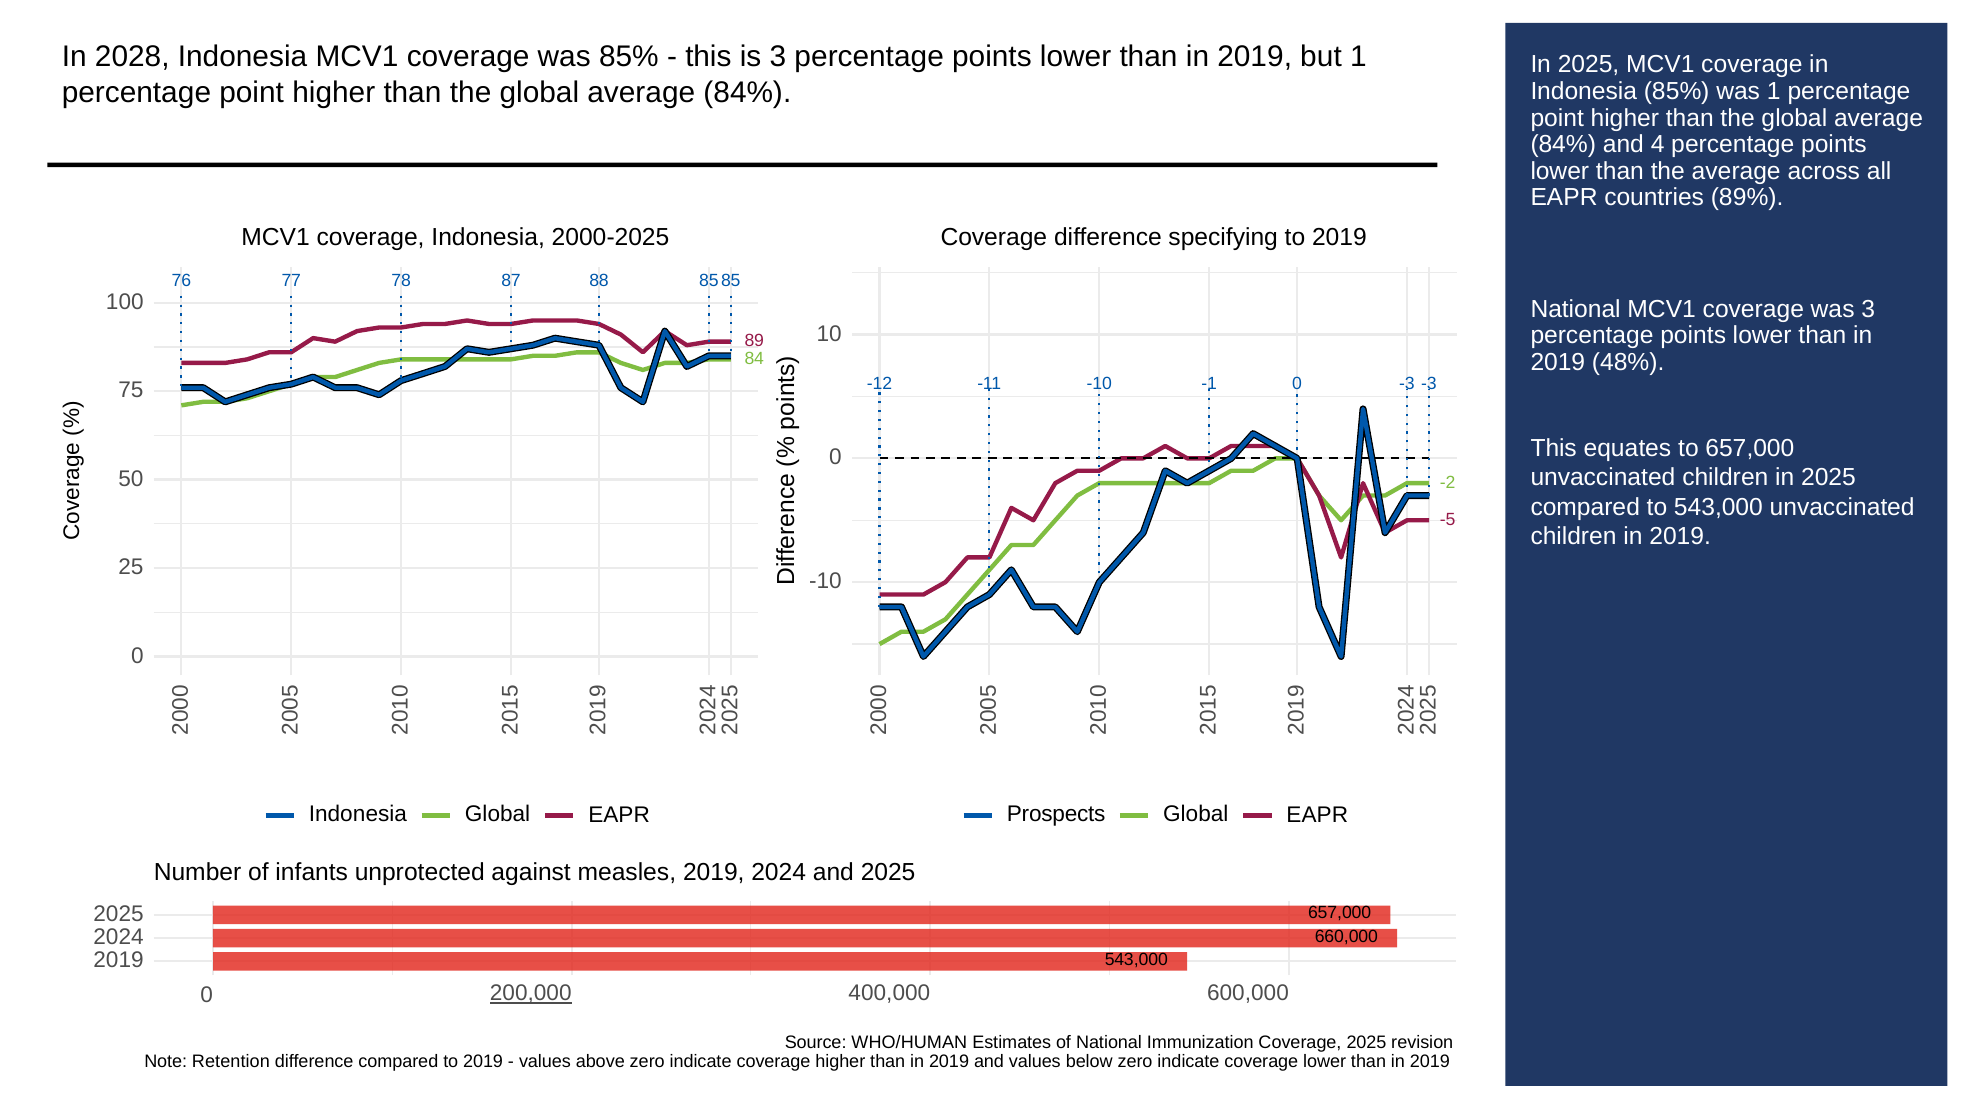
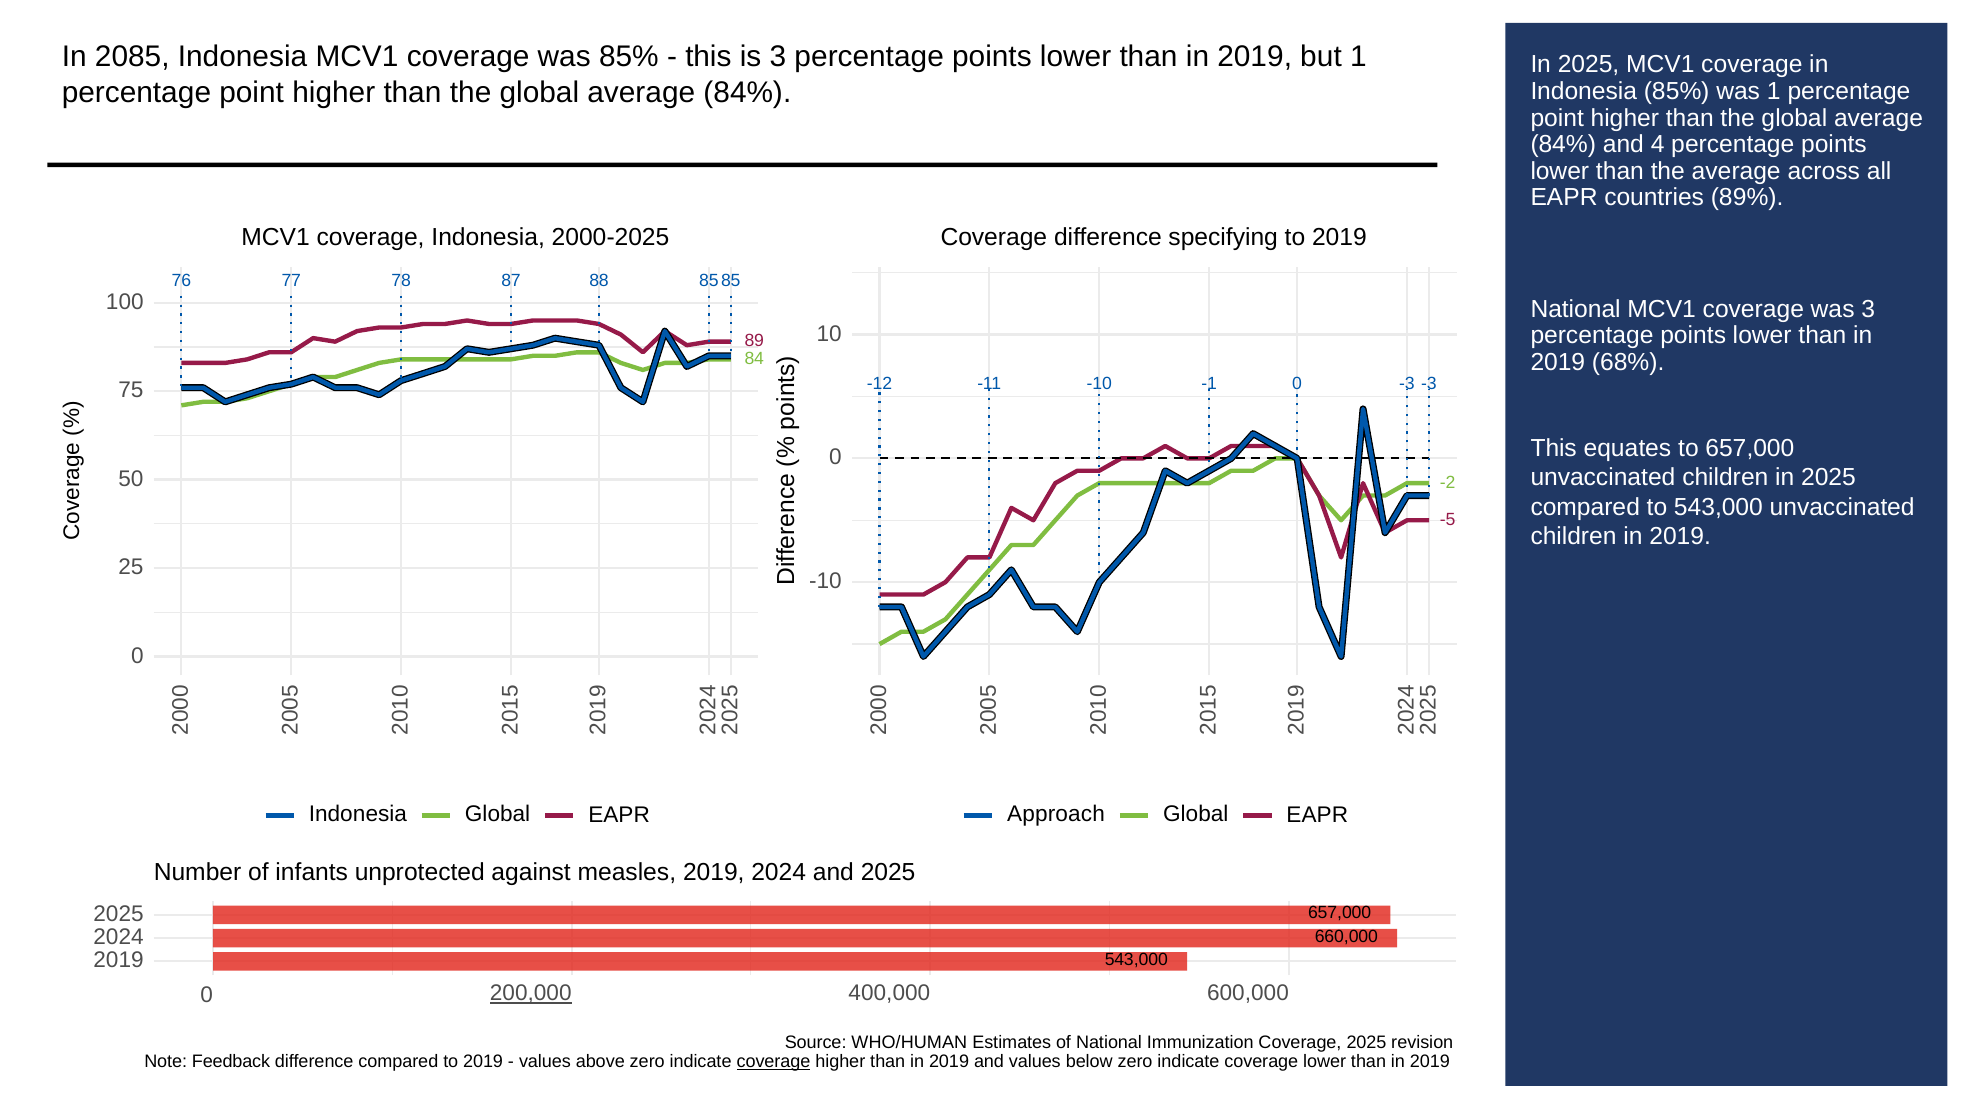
2028: 2028 -> 2085
48%: 48% -> 68%
Prospects: Prospects -> Approach
Retention: Retention -> Feedback
coverage at (773, 1062) underline: none -> present
